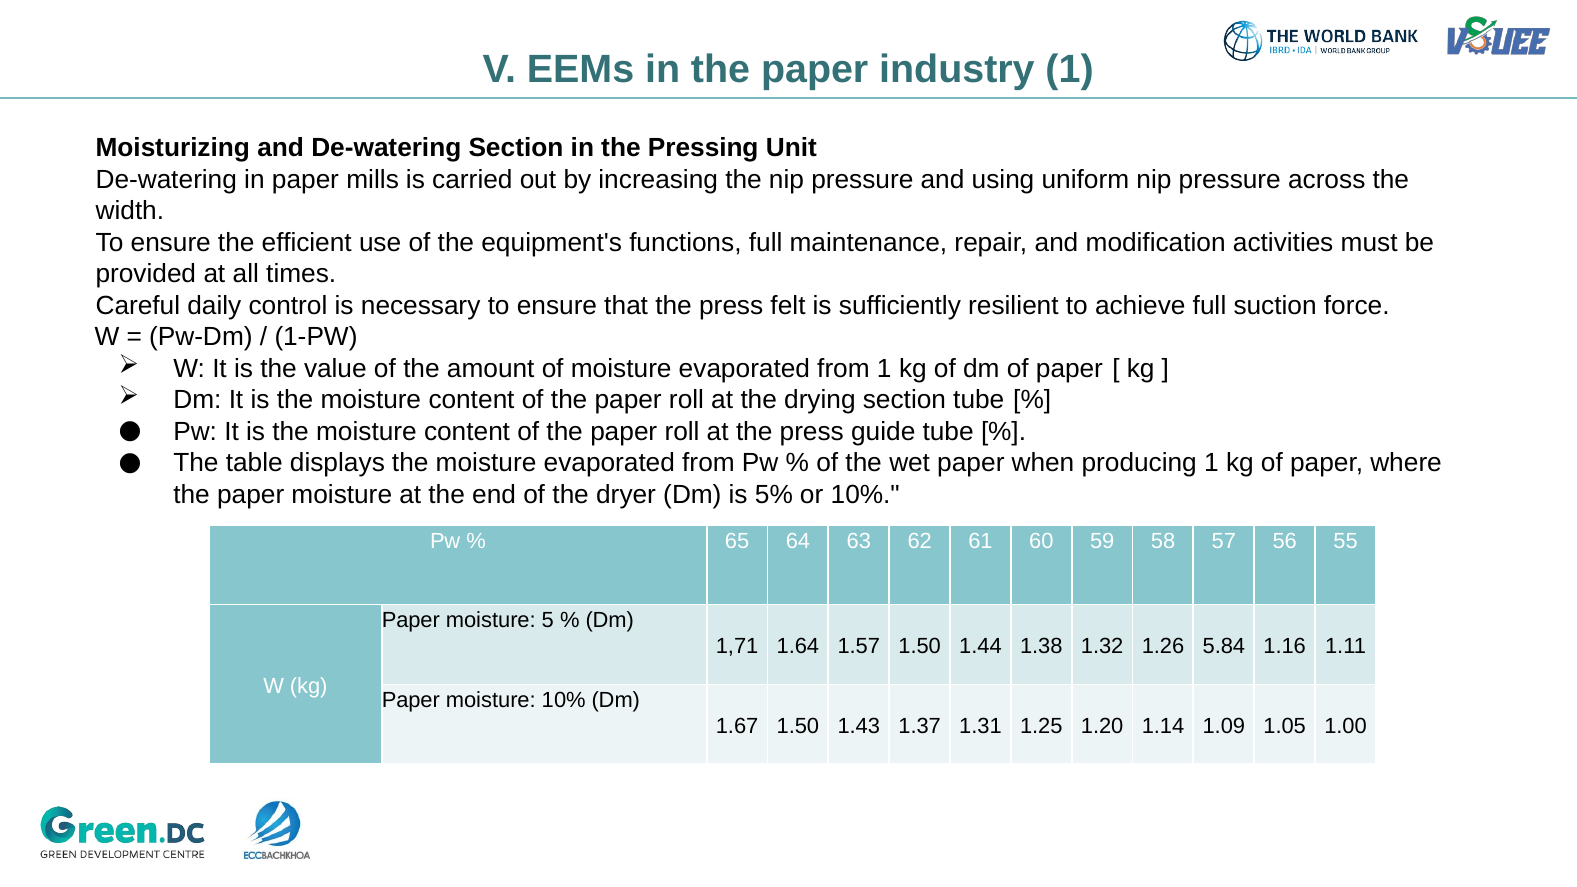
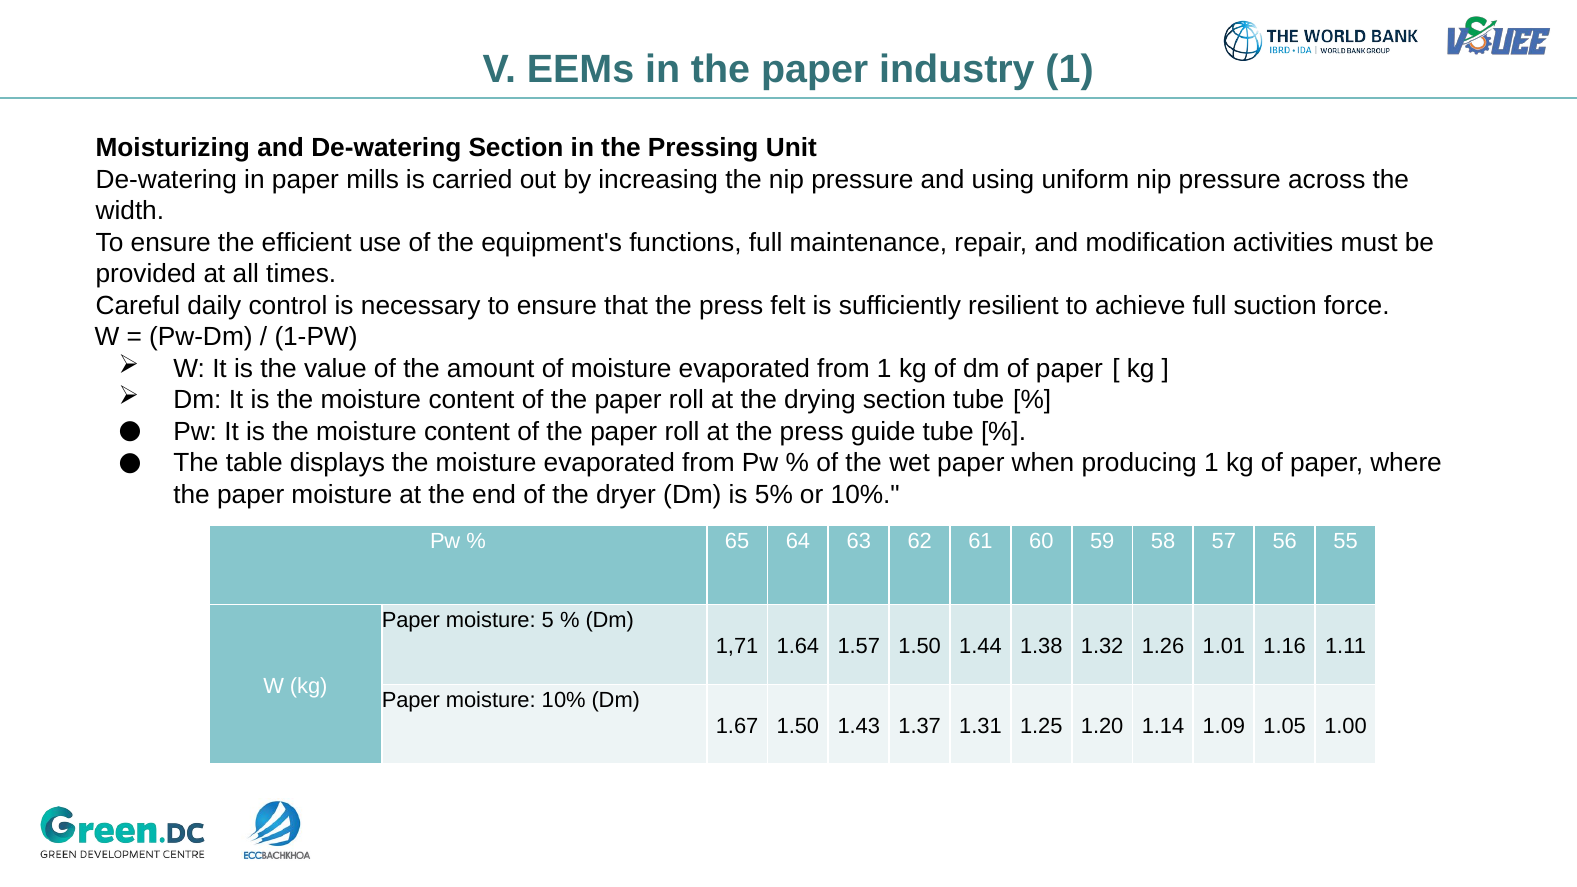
5.84: 5.84 -> 1.01
